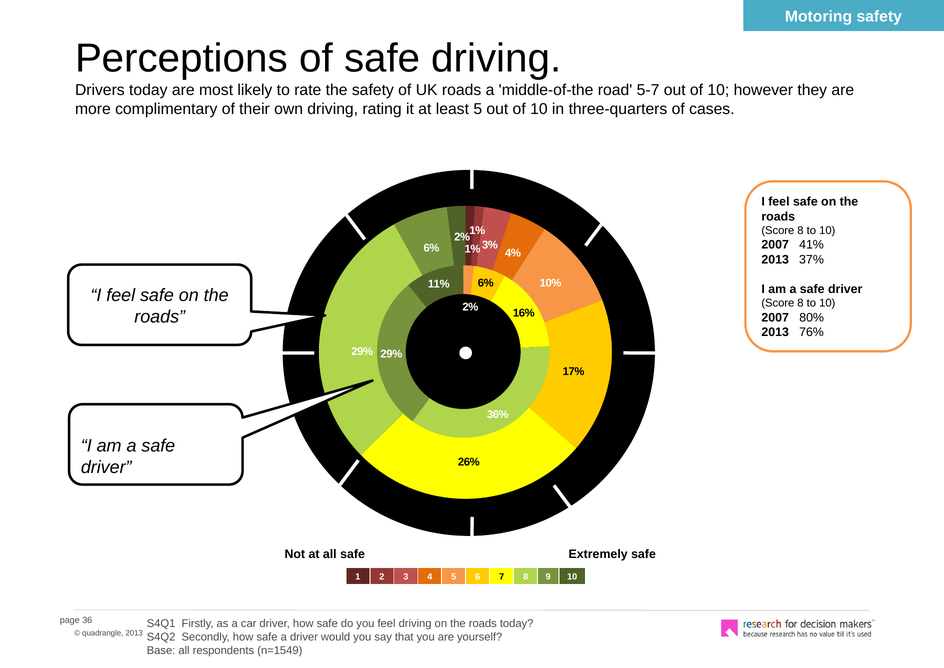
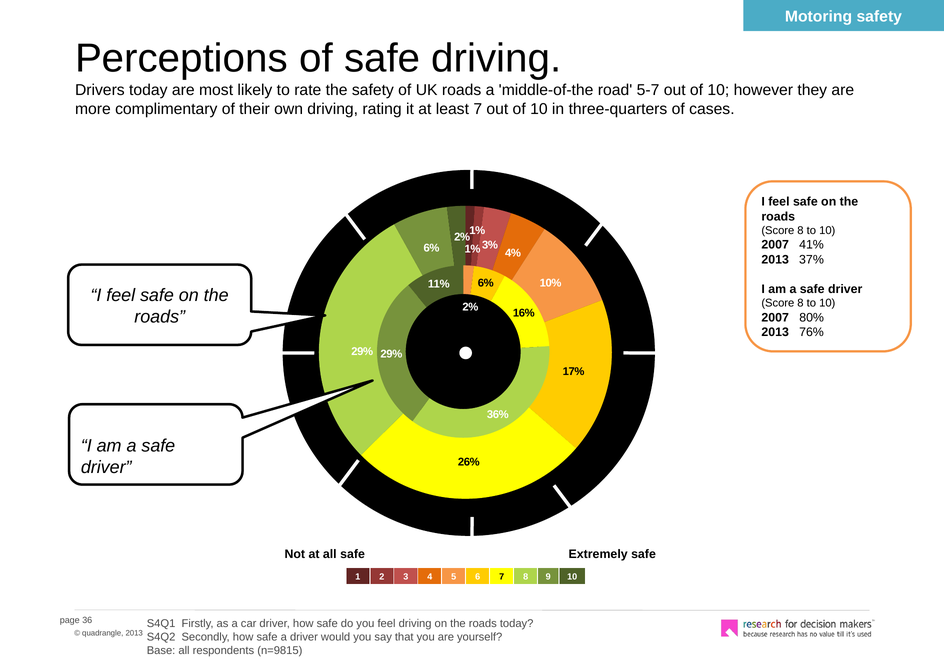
least 5: 5 -> 7
n=1549: n=1549 -> n=9815
